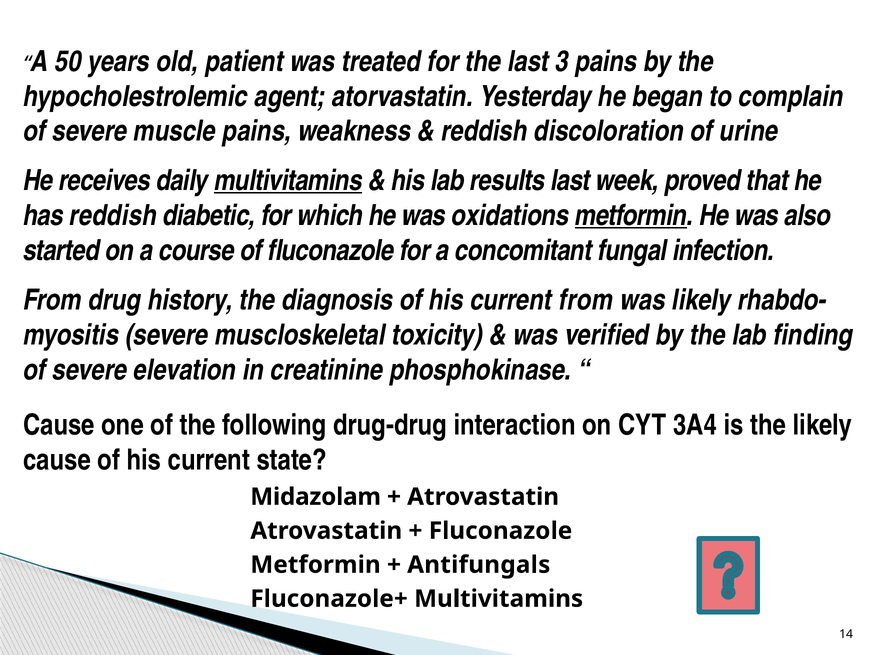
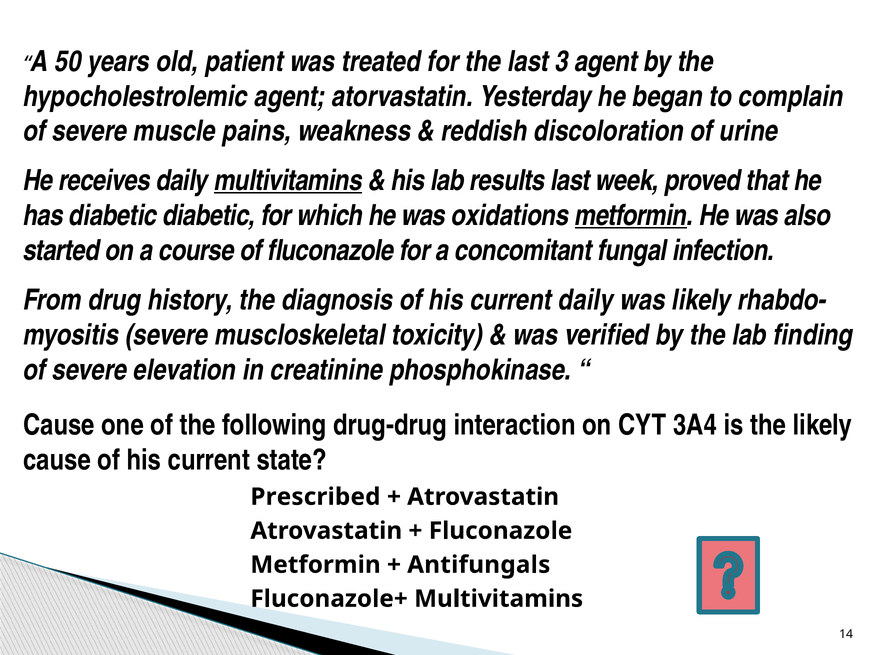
3 pains: pains -> agent
has reddish: reddish -> diabetic
current from: from -> daily
Midazolam: Midazolam -> Prescribed
